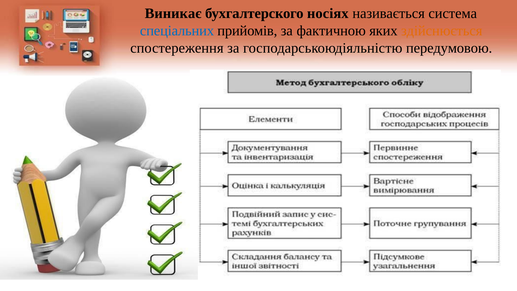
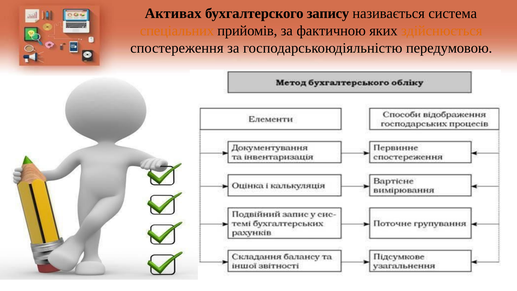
Виникає: Виникає -> Активах
носіях: носіях -> запису
спеціальних colour: blue -> orange
